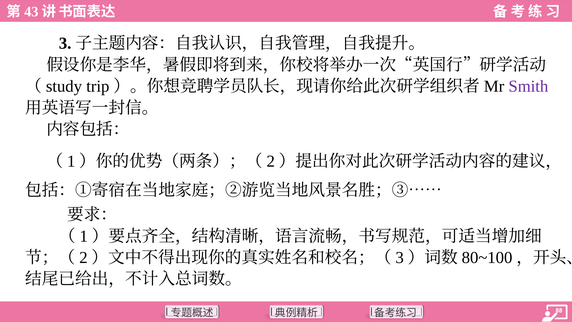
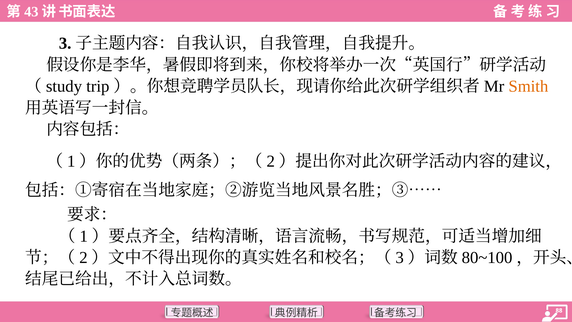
Smith colour: purple -> orange
